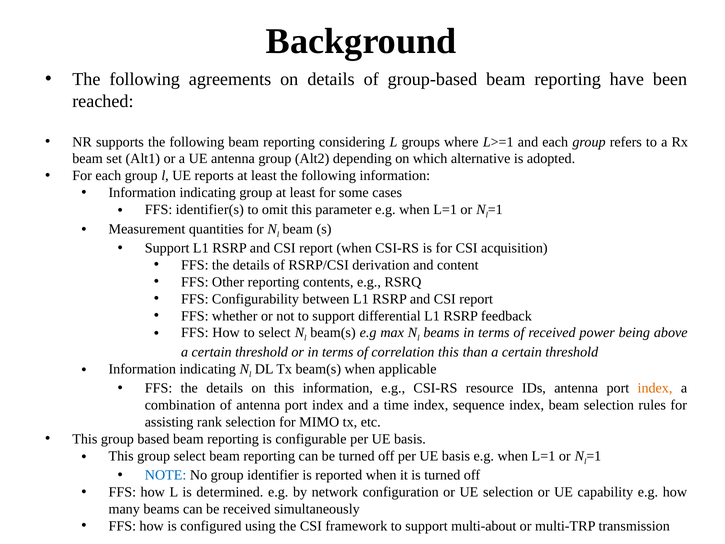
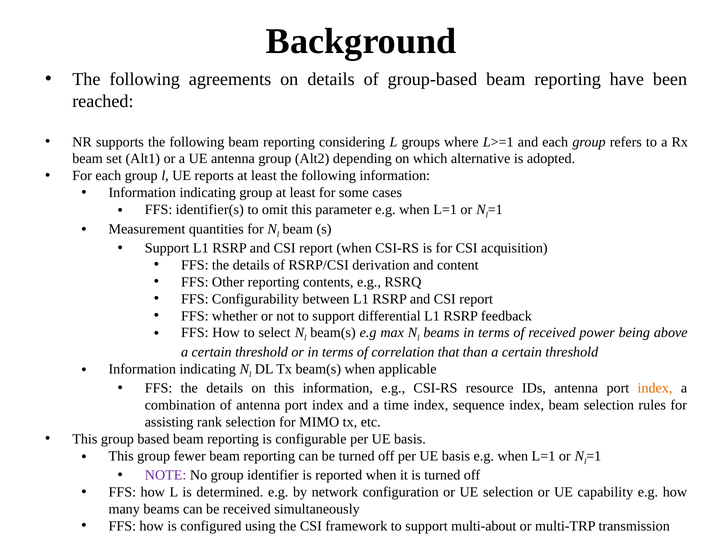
correlation this: this -> that
group select: select -> fewer
NOTE colour: blue -> purple
